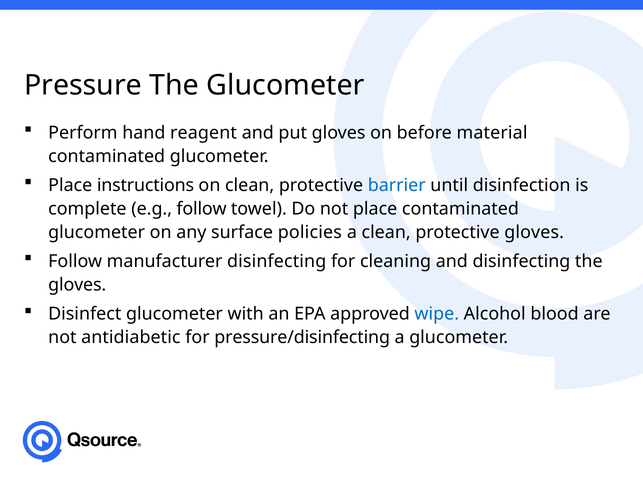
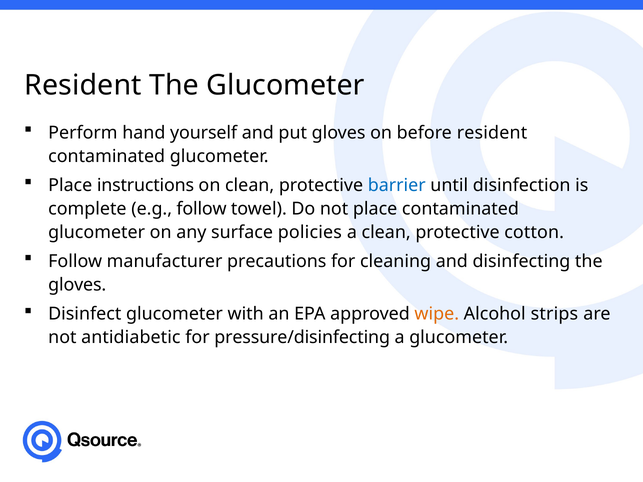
Pressure at (83, 85): Pressure -> Resident
reagent: reagent -> yourself
before material: material -> resident
protective gloves: gloves -> cotton
manufacturer disinfecting: disinfecting -> precautions
wipe colour: blue -> orange
blood: blood -> strips
